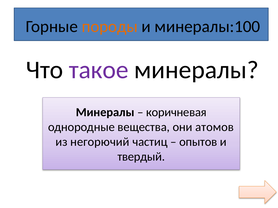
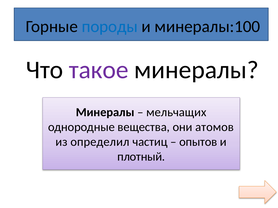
породы colour: orange -> blue
коричневая: коричневая -> мельчащих
негорючий: негорючий -> определил
твердый: твердый -> плотный
